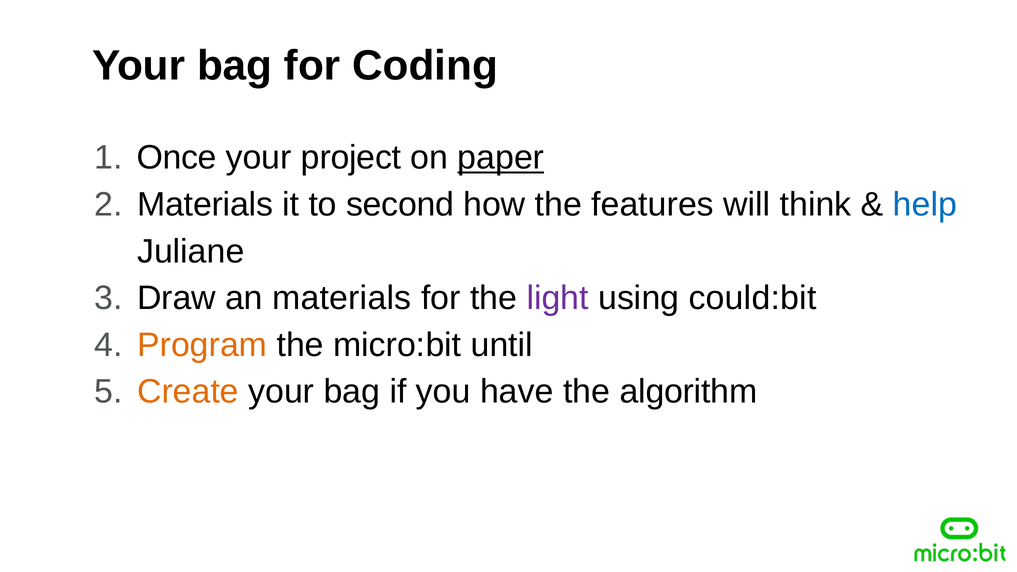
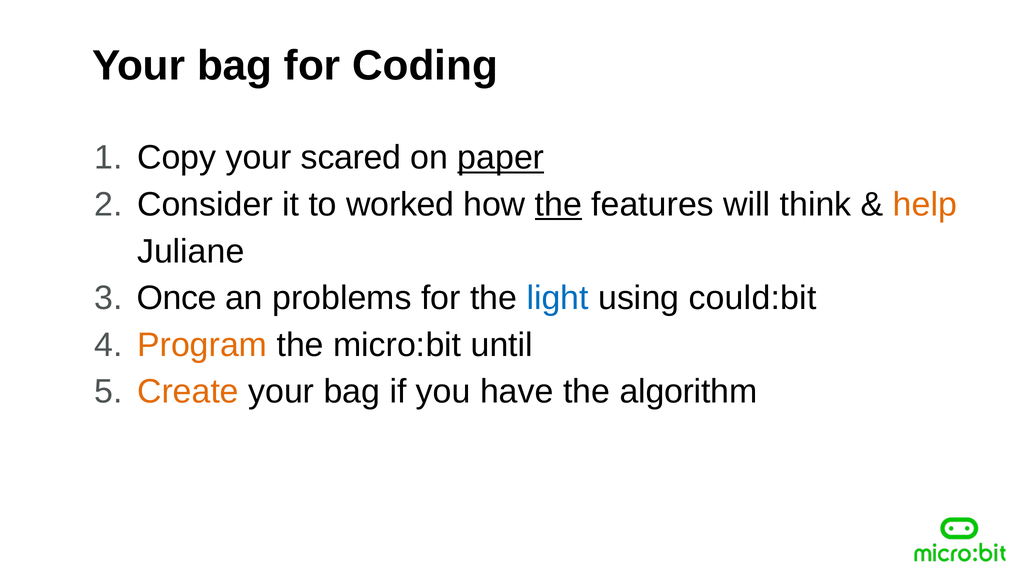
Once: Once -> Copy
project: project -> scared
Materials at (205, 205): Materials -> Consider
second: second -> worked
the at (558, 205) underline: none -> present
help colour: blue -> orange
Draw: Draw -> Once
an materials: materials -> problems
light colour: purple -> blue
